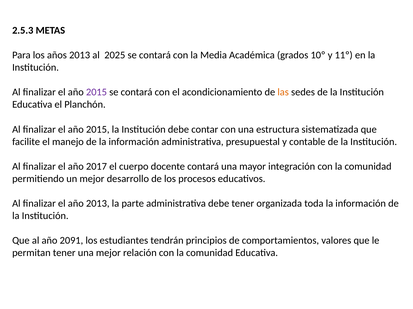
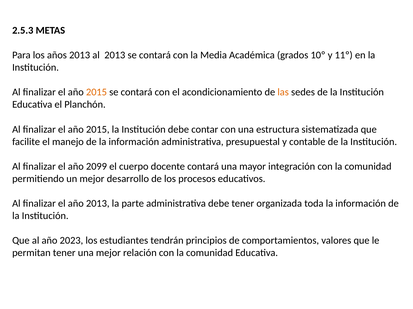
al 2025: 2025 -> 2013
2015 at (96, 92) colour: purple -> orange
2017: 2017 -> 2099
2091: 2091 -> 2023
